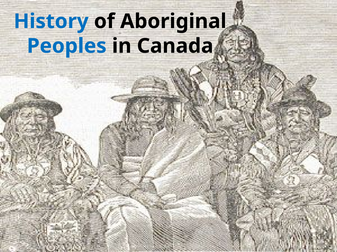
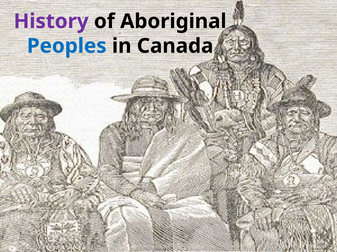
History colour: blue -> purple
